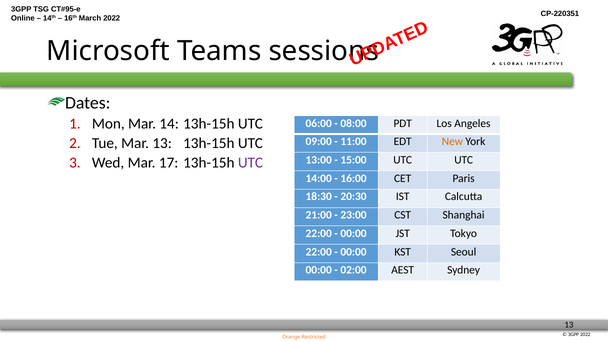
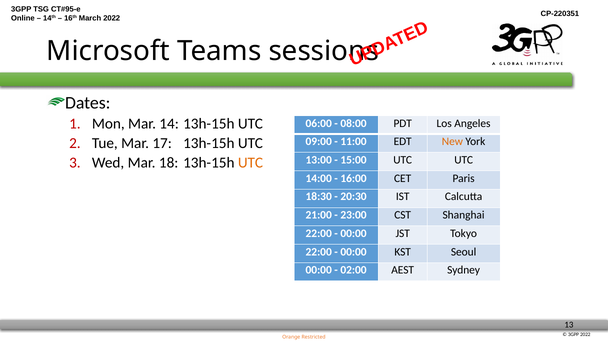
Mar 13: 13 -> 17
17: 17 -> 18
UTC at (250, 163) colour: purple -> orange
